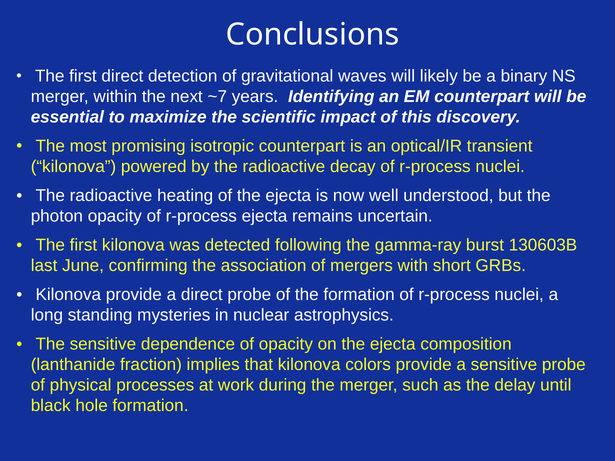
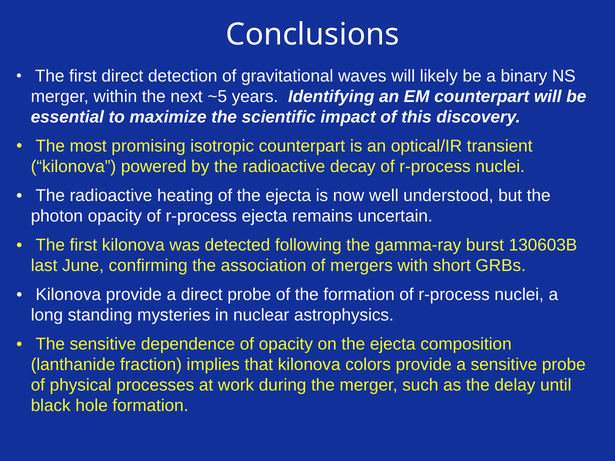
~7: ~7 -> ~5
